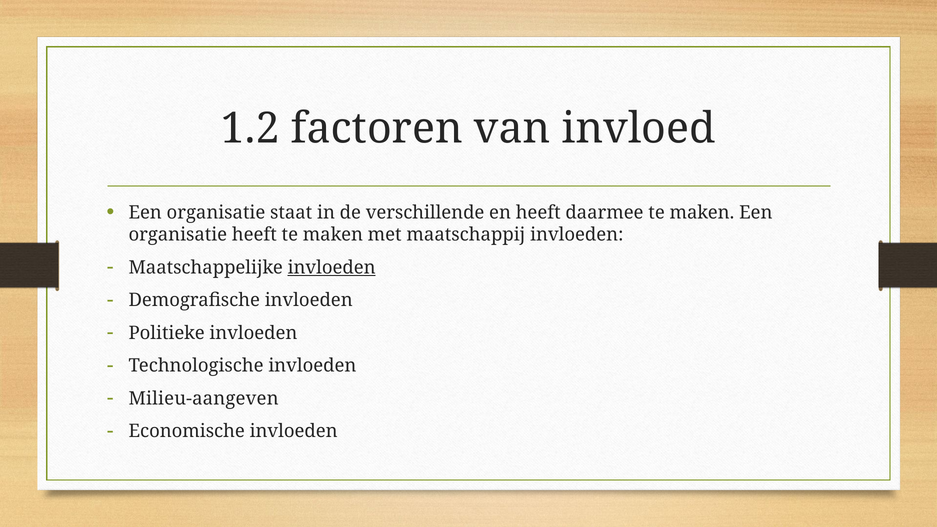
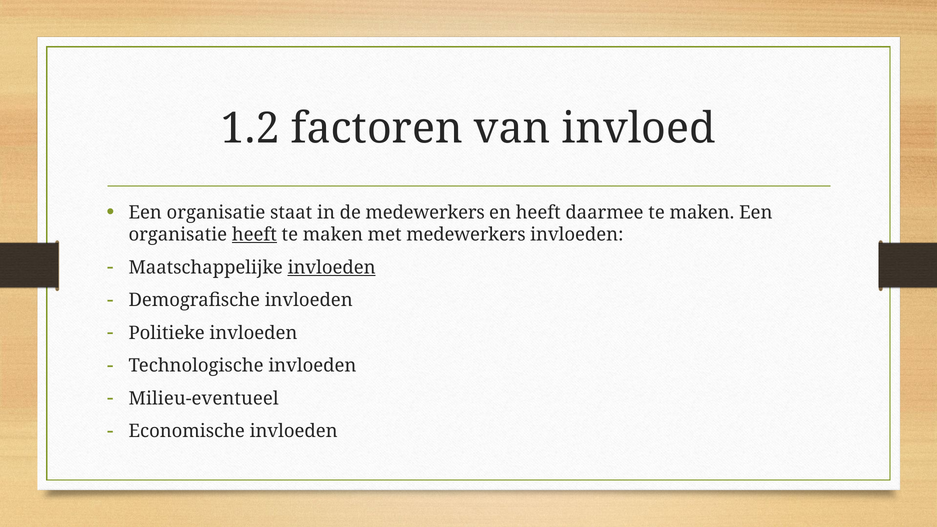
de verschillende: verschillende -> medewerkers
heeft at (254, 235) underline: none -> present
met maatschappij: maatschappij -> medewerkers
Milieu-aangeven: Milieu-aangeven -> Milieu-eventueel
